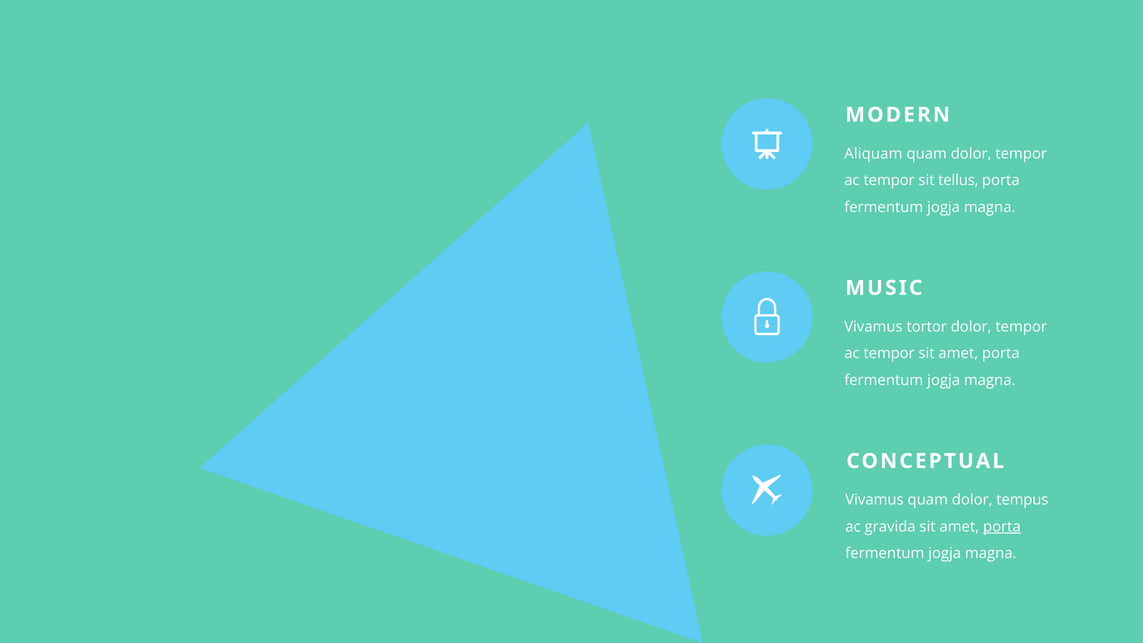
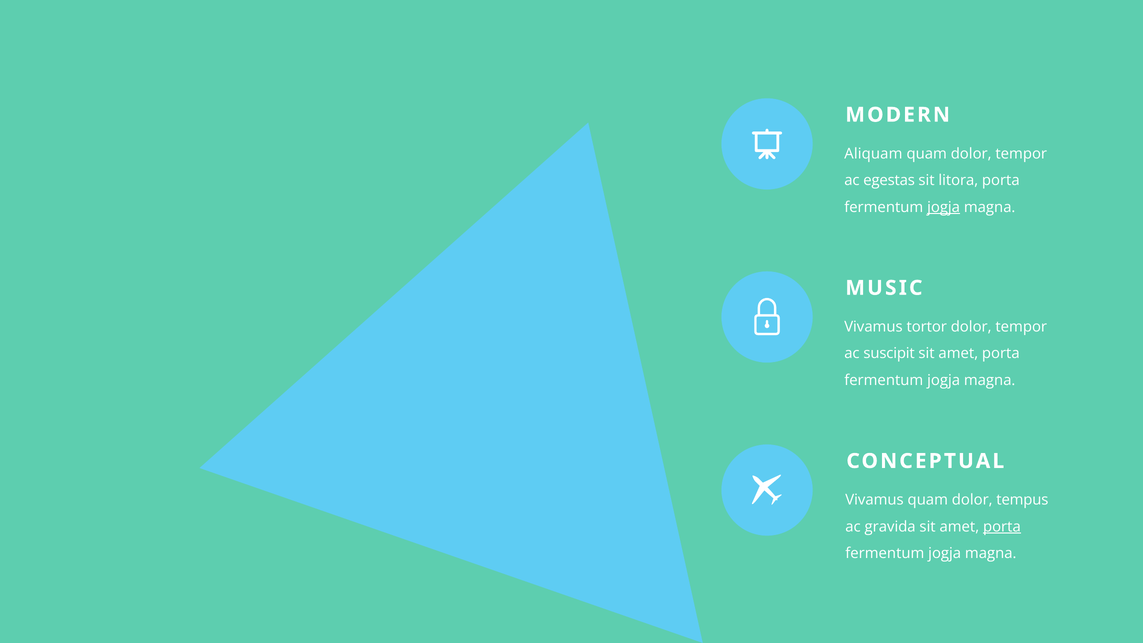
tempor at (889, 180): tempor -> egestas
tellus: tellus -> litora
jogja at (944, 207) underline: none -> present
tempor at (889, 354): tempor -> suscipit
